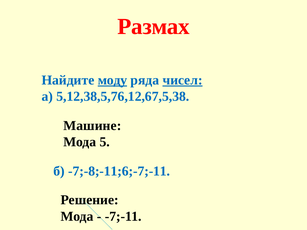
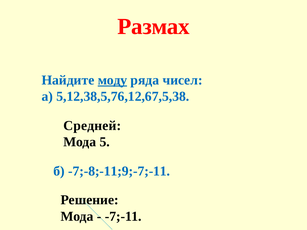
чисел underline: present -> none
Машине: Машине -> Средней
-7;-8;-11;6;-7;-11: -7;-8;-11;6;-7;-11 -> -7;-8;-11;9;-7;-11
